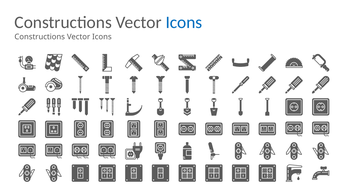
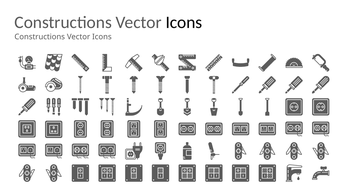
Icons at (184, 22) colour: blue -> black
